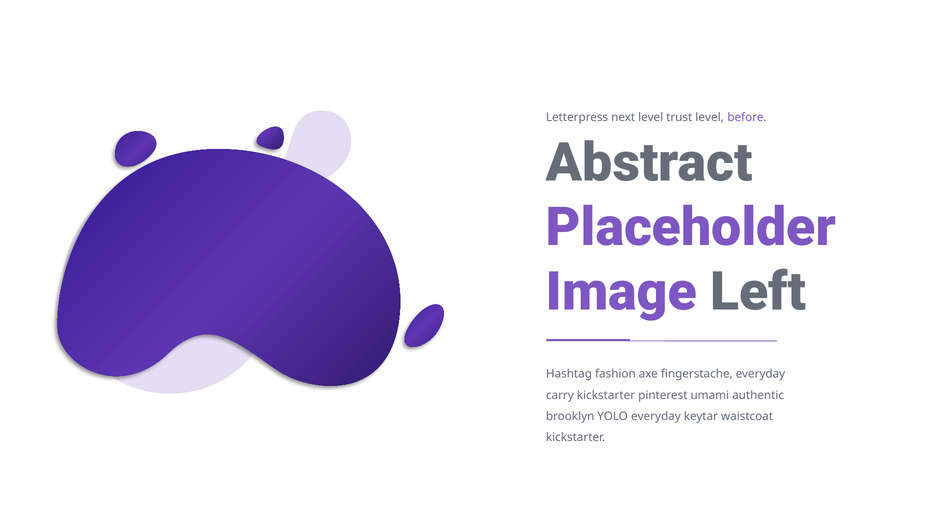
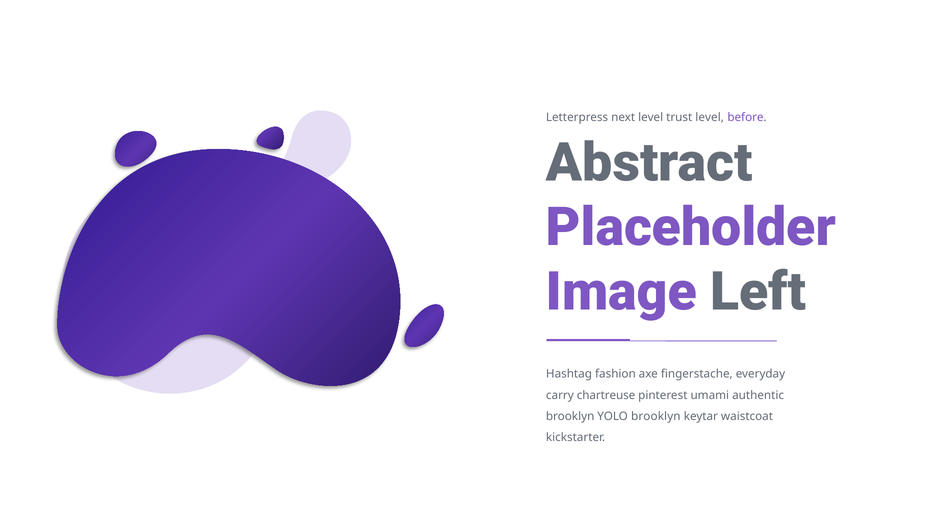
carry kickstarter: kickstarter -> chartreuse
YOLO everyday: everyday -> brooklyn
